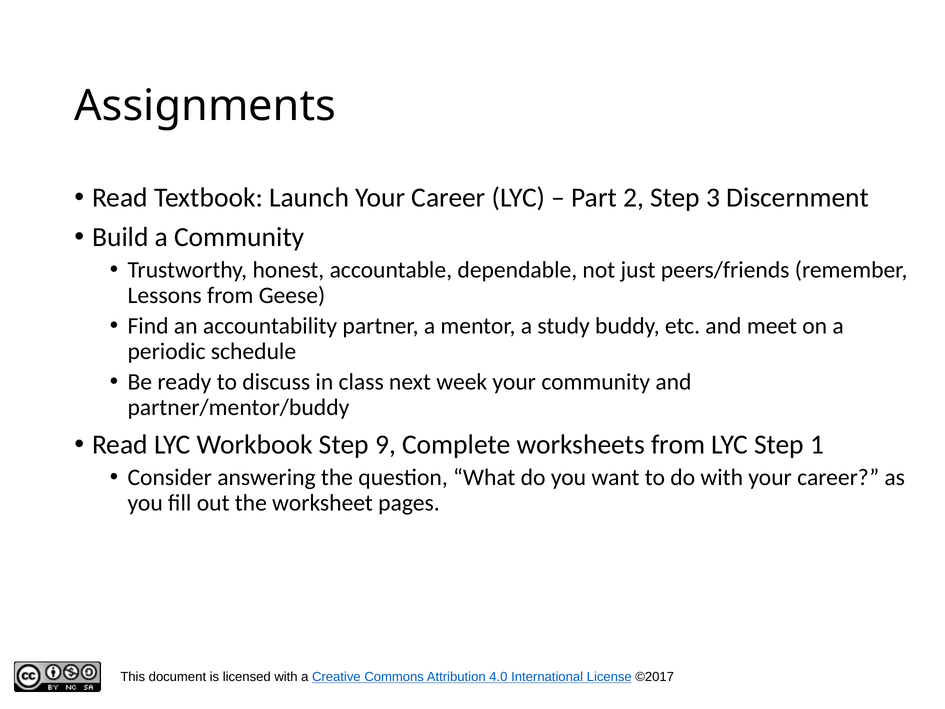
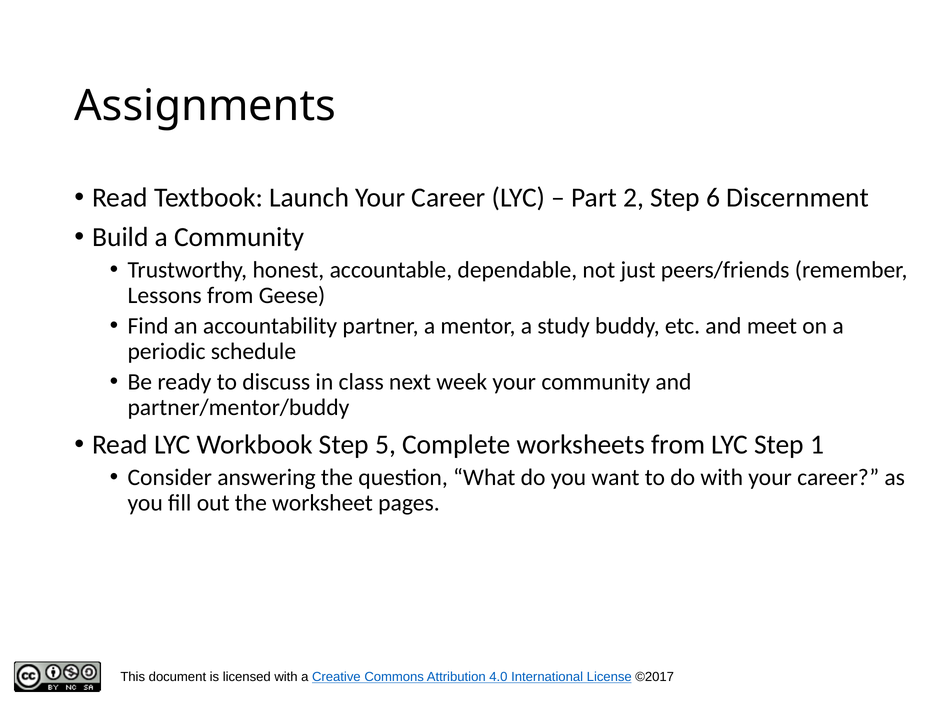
3: 3 -> 6
9: 9 -> 5
